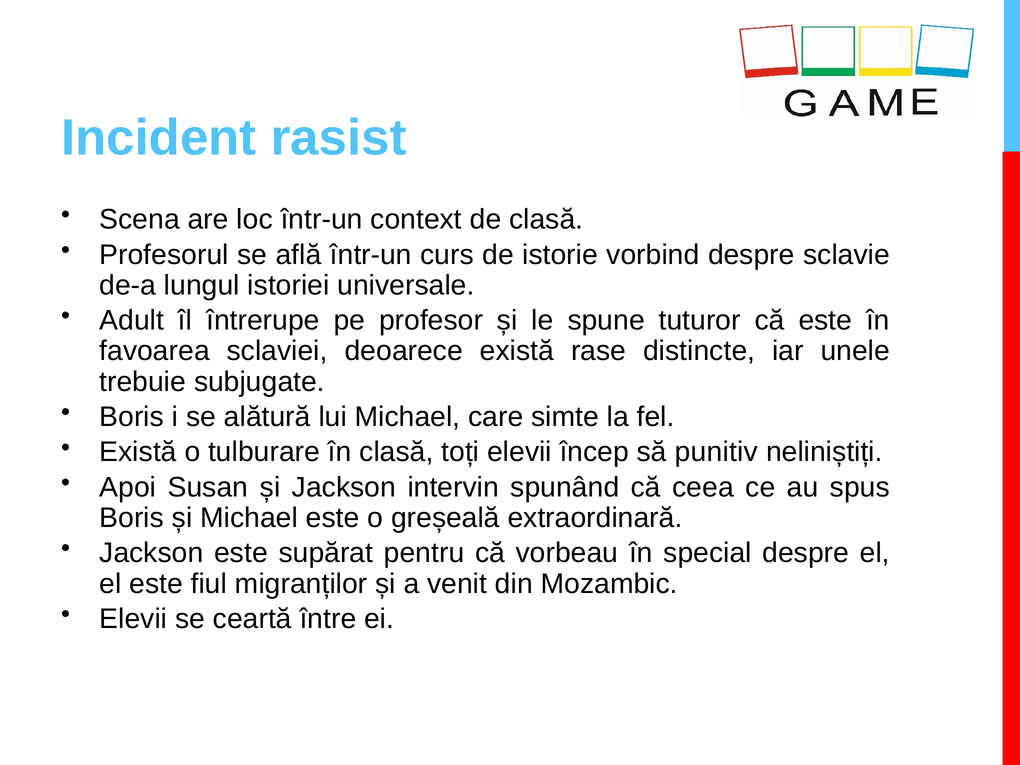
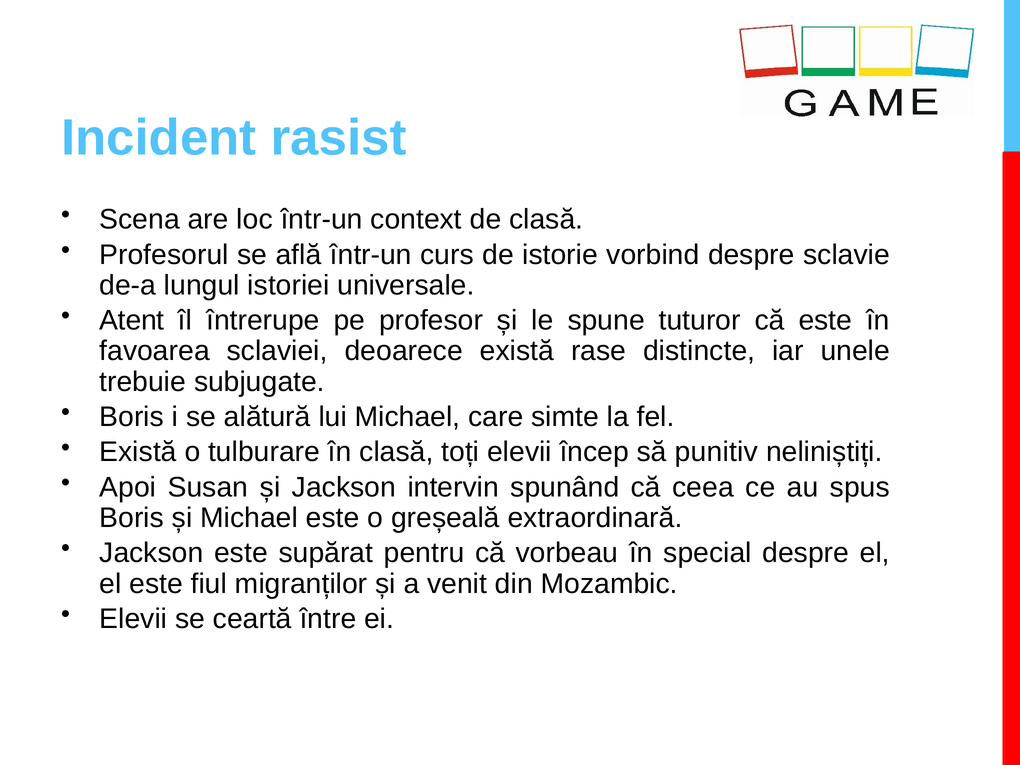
Adult: Adult -> Atent
